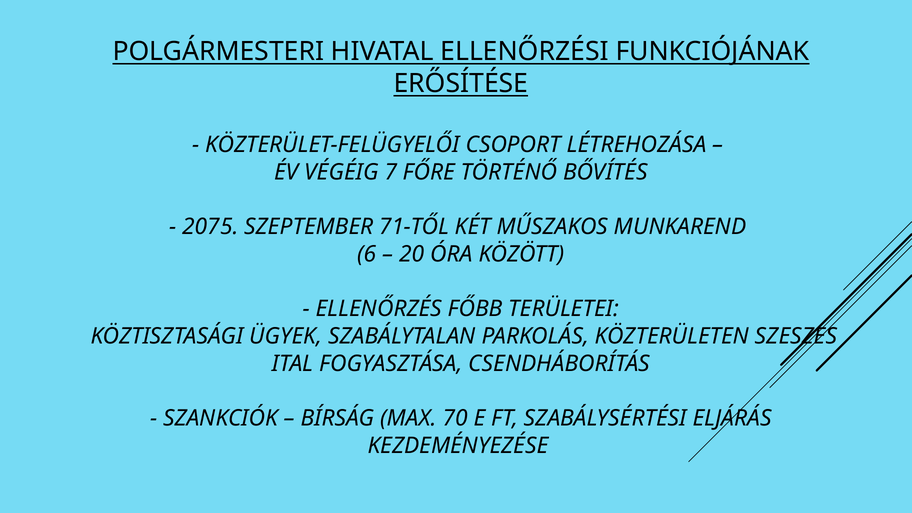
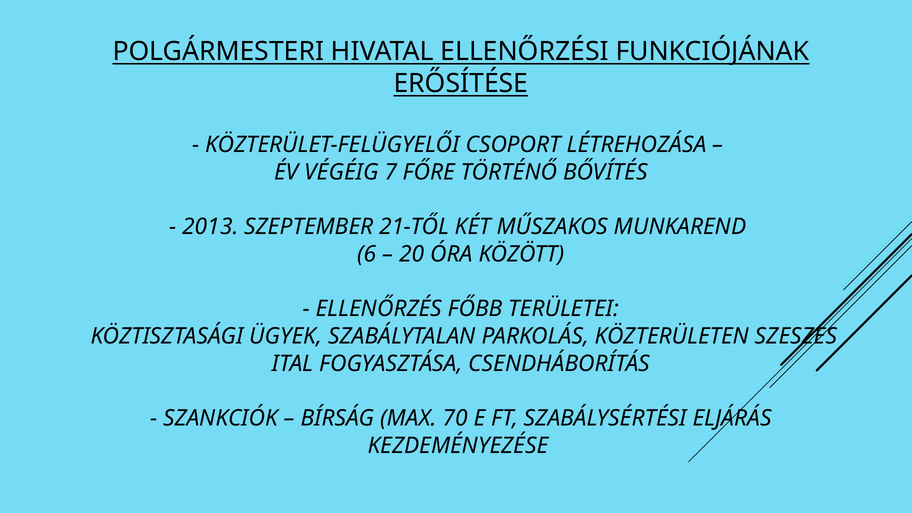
2075: 2075 -> 2013
71-TŐL: 71-TŐL -> 21-TŐL
